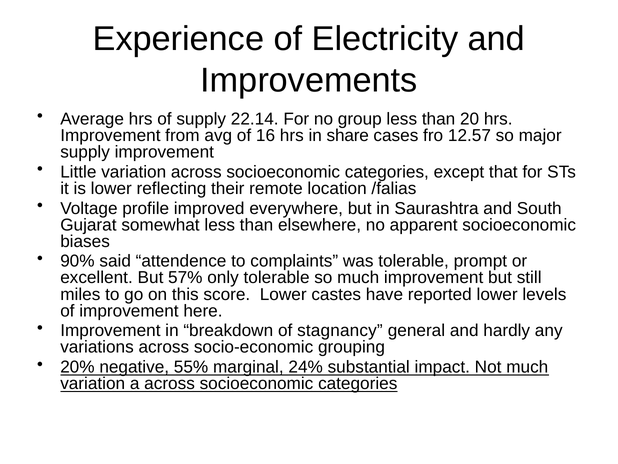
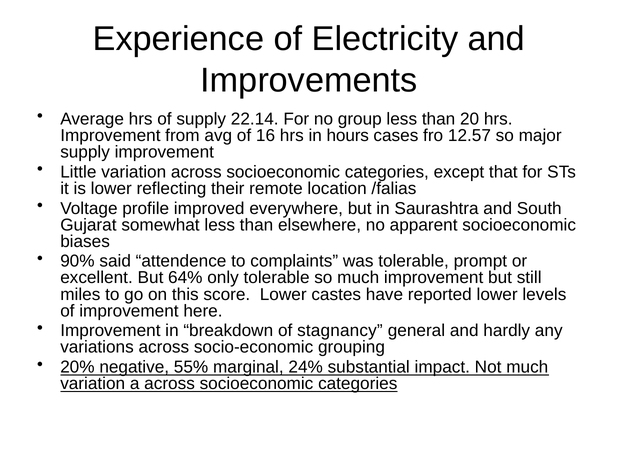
share: share -> hours
57%: 57% -> 64%
